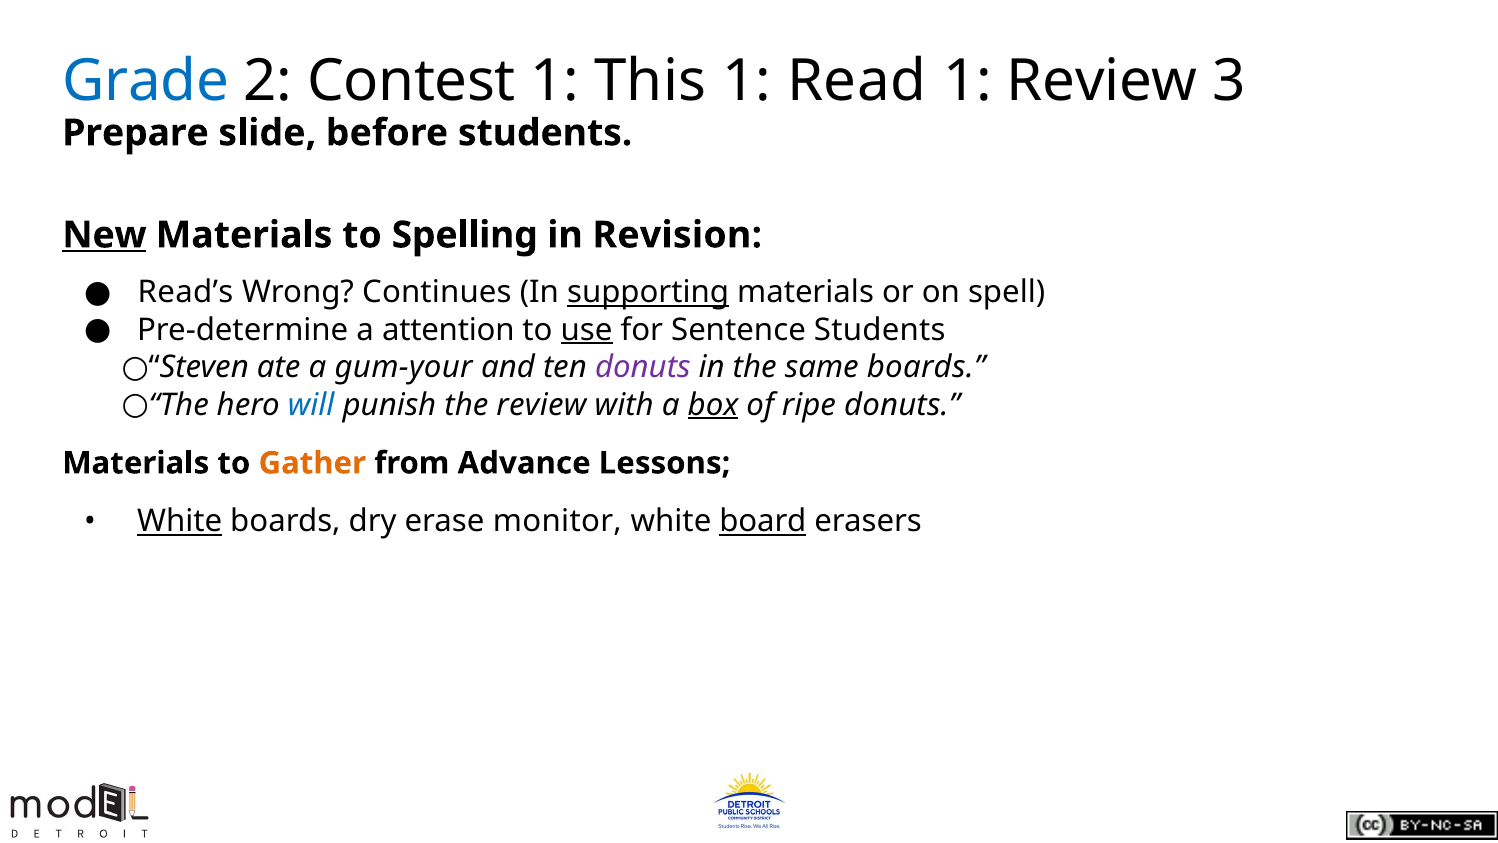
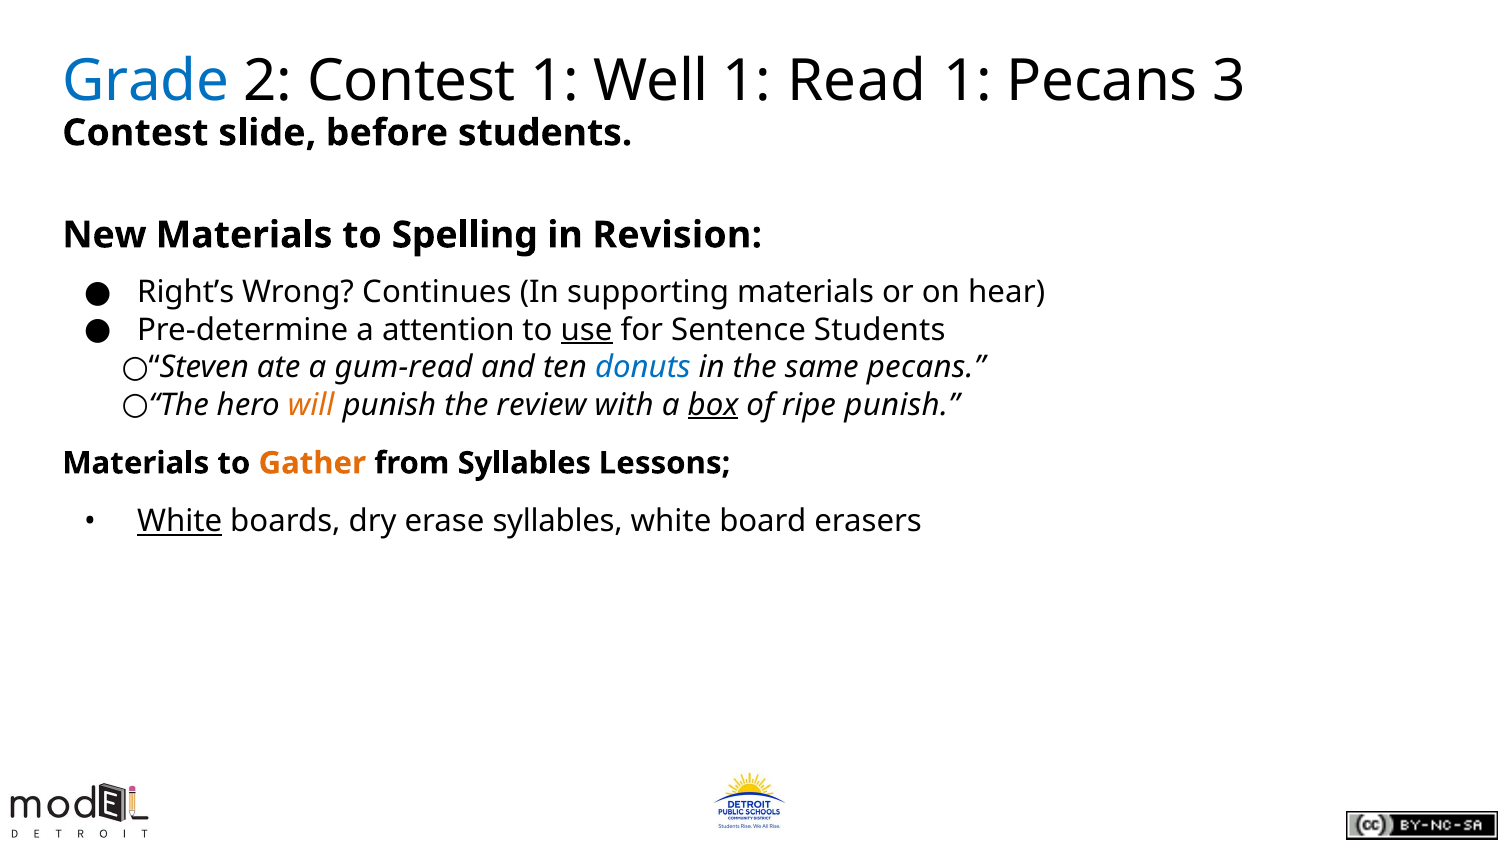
This: This -> Well
1 Review: Review -> Pecans
Prepare at (136, 133): Prepare -> Contest
New underline: present -> none
Read’s: Read’s -> Right’s
supporting underline: present -> none
spell: spell -> hear
gum-your: gum-your -> gum-read
donuts at (643, 367) colour: purple -> blue
same boards: boards -> pecans
will colour: blue -> orange
ripe donuts: donuts -> punish
from Advance: Advance -> Syllables
erase monitor: monitor -> syllables
board underline: present -> none
